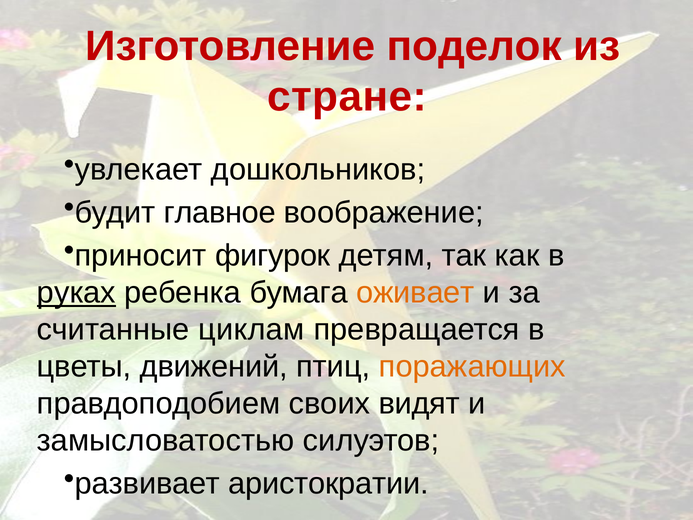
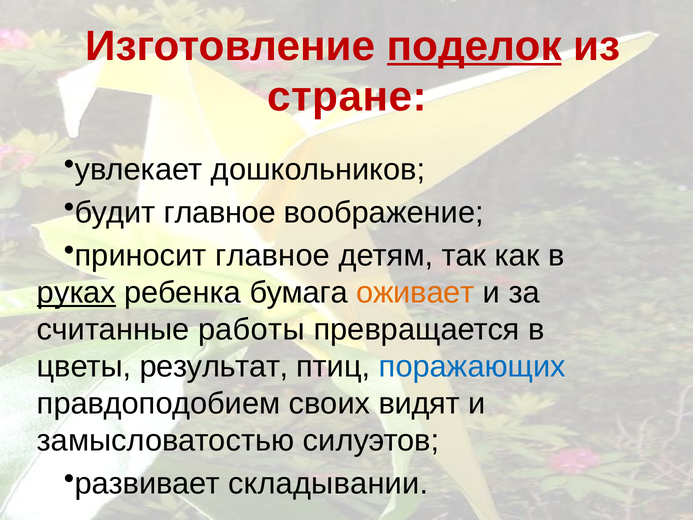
поделок underline: none -> present
приносит фигурок: фигурок -> главное
циклам: циклам -> работы
движений: движений -> результат
поражающих colour: orange -> blue
аристократии: аристократии -> складывании
